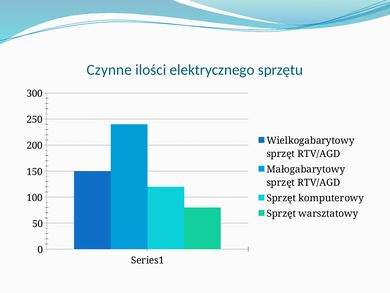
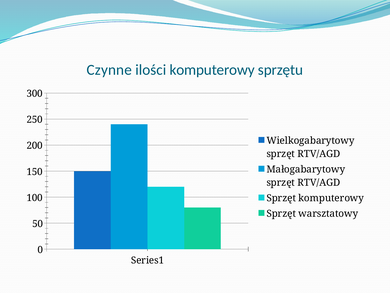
ilości elektrycznego: elektrycznego -> komputerowy
